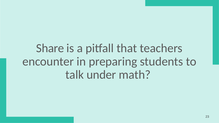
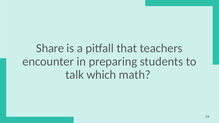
under: under -> which
